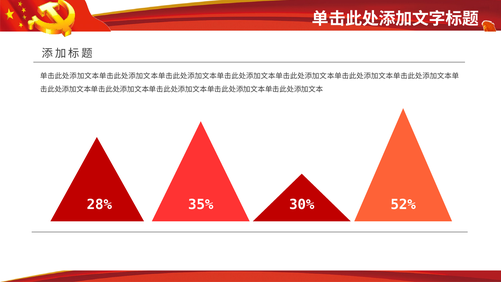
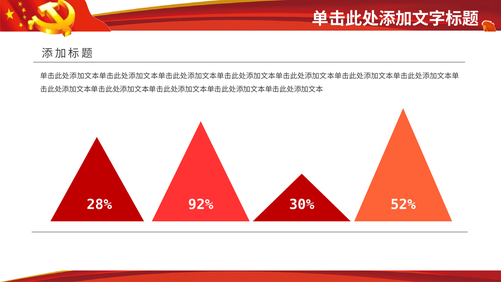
35%: 35% -> 92%
